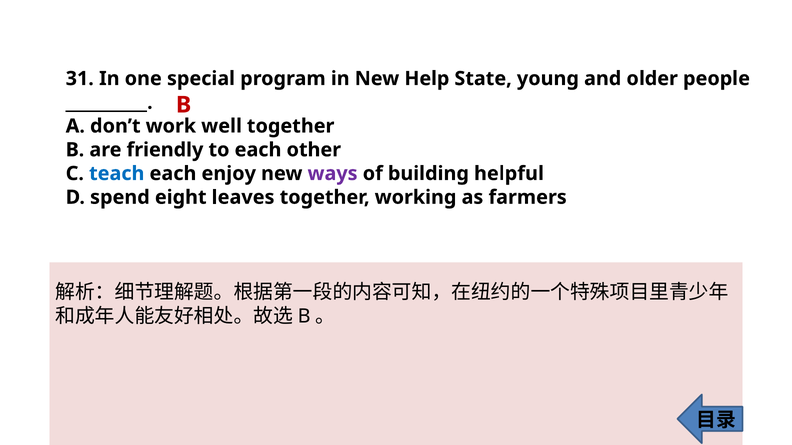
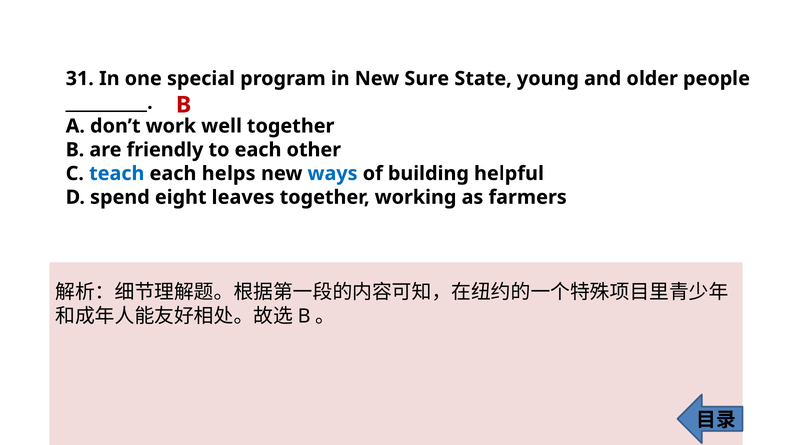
Help: Help -> Sure
enjoy: enjoy -> helps
ways colour: purple -> blue
